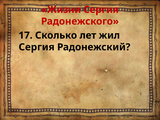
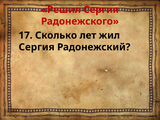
Жизни: Жизни -> Решил
